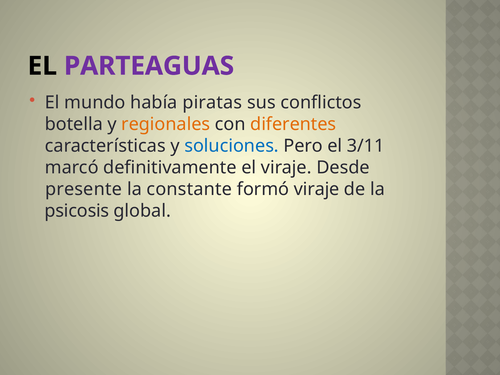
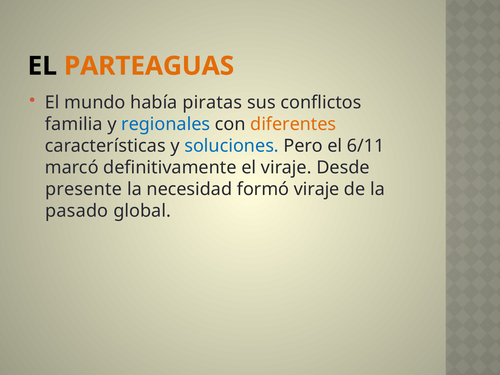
PARTEAGUAS colour: purple -> orange
botella: botella -> familia
regionales colour: orange -> blue
3/11: 3/11 -> 6/11
constante: constante -> necesidad
psicosis: psicosis -> pasado
